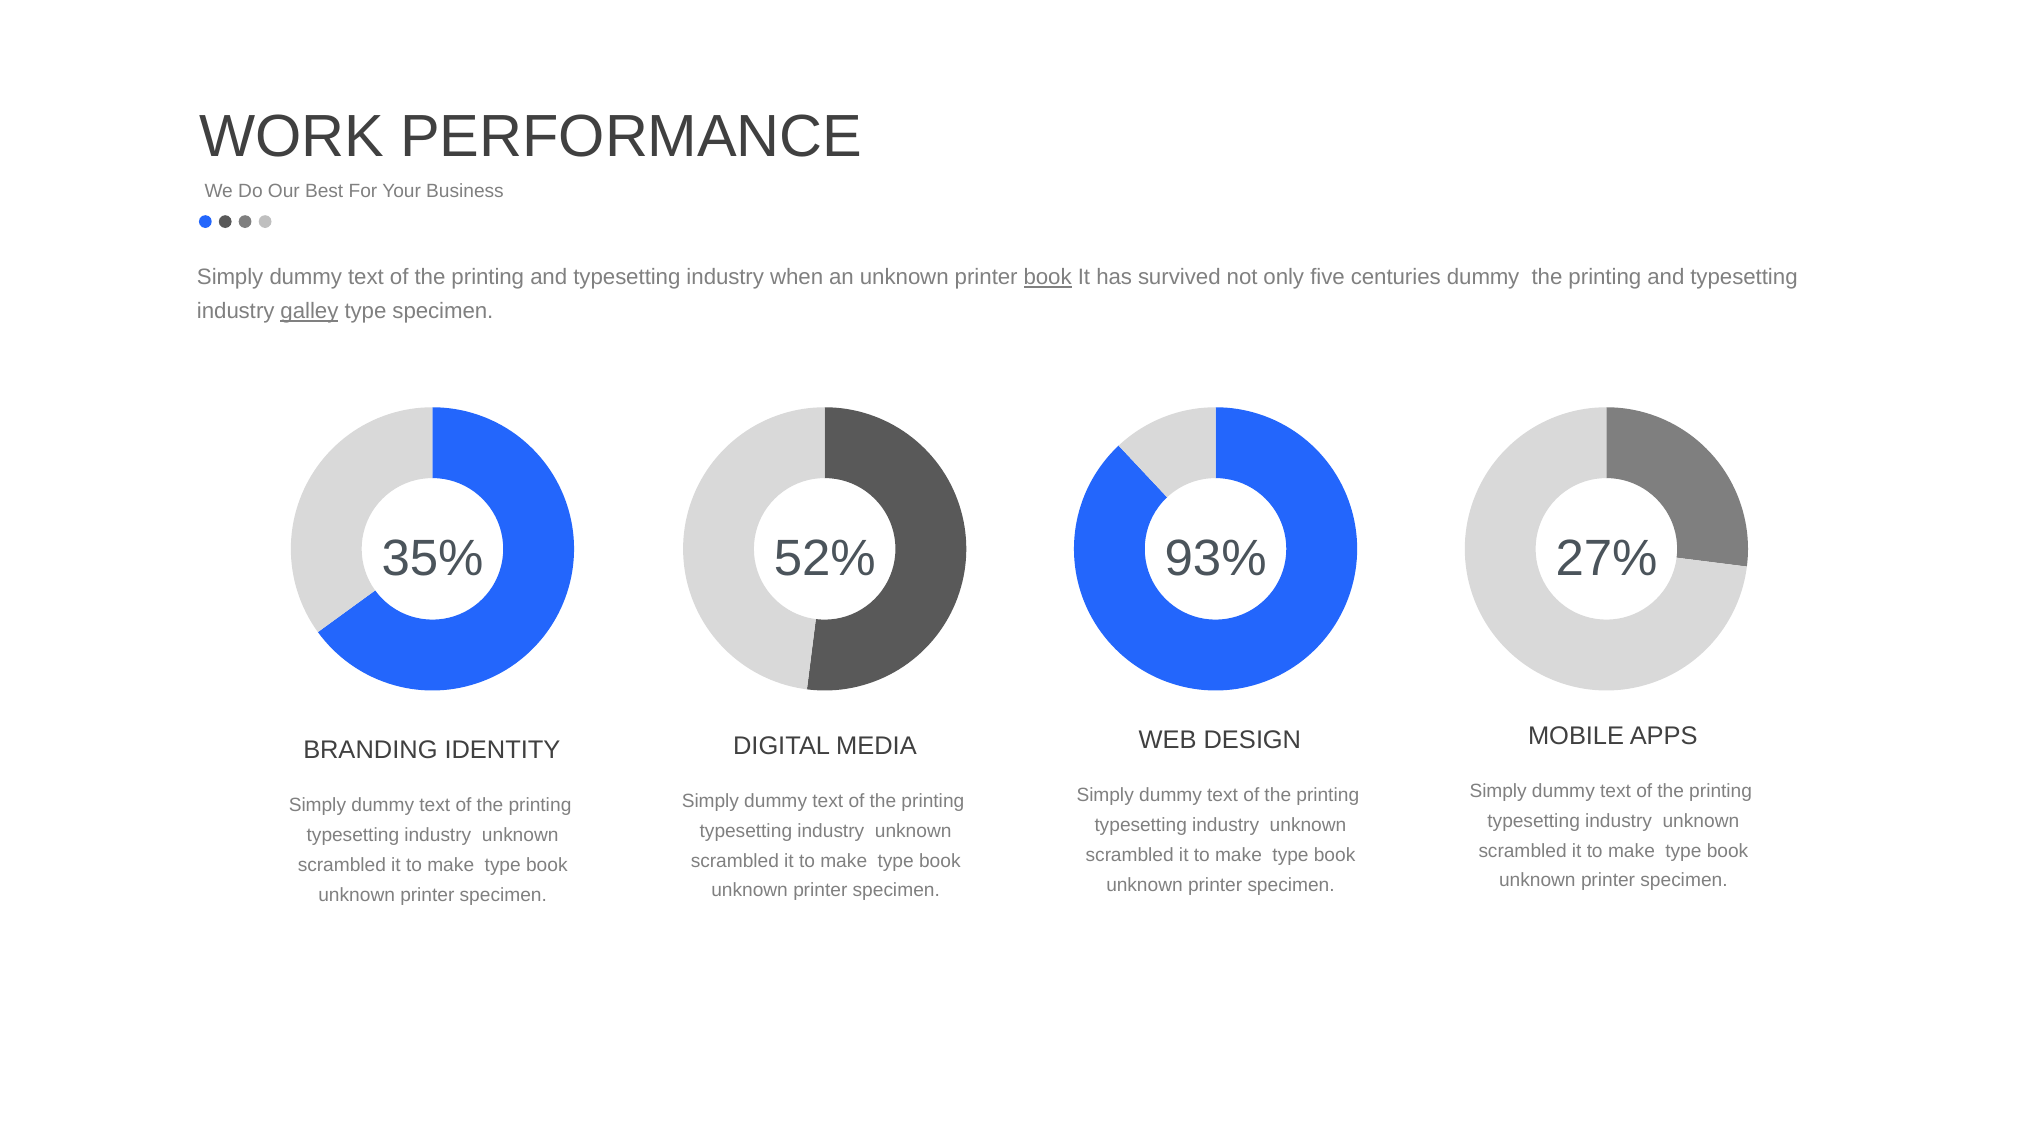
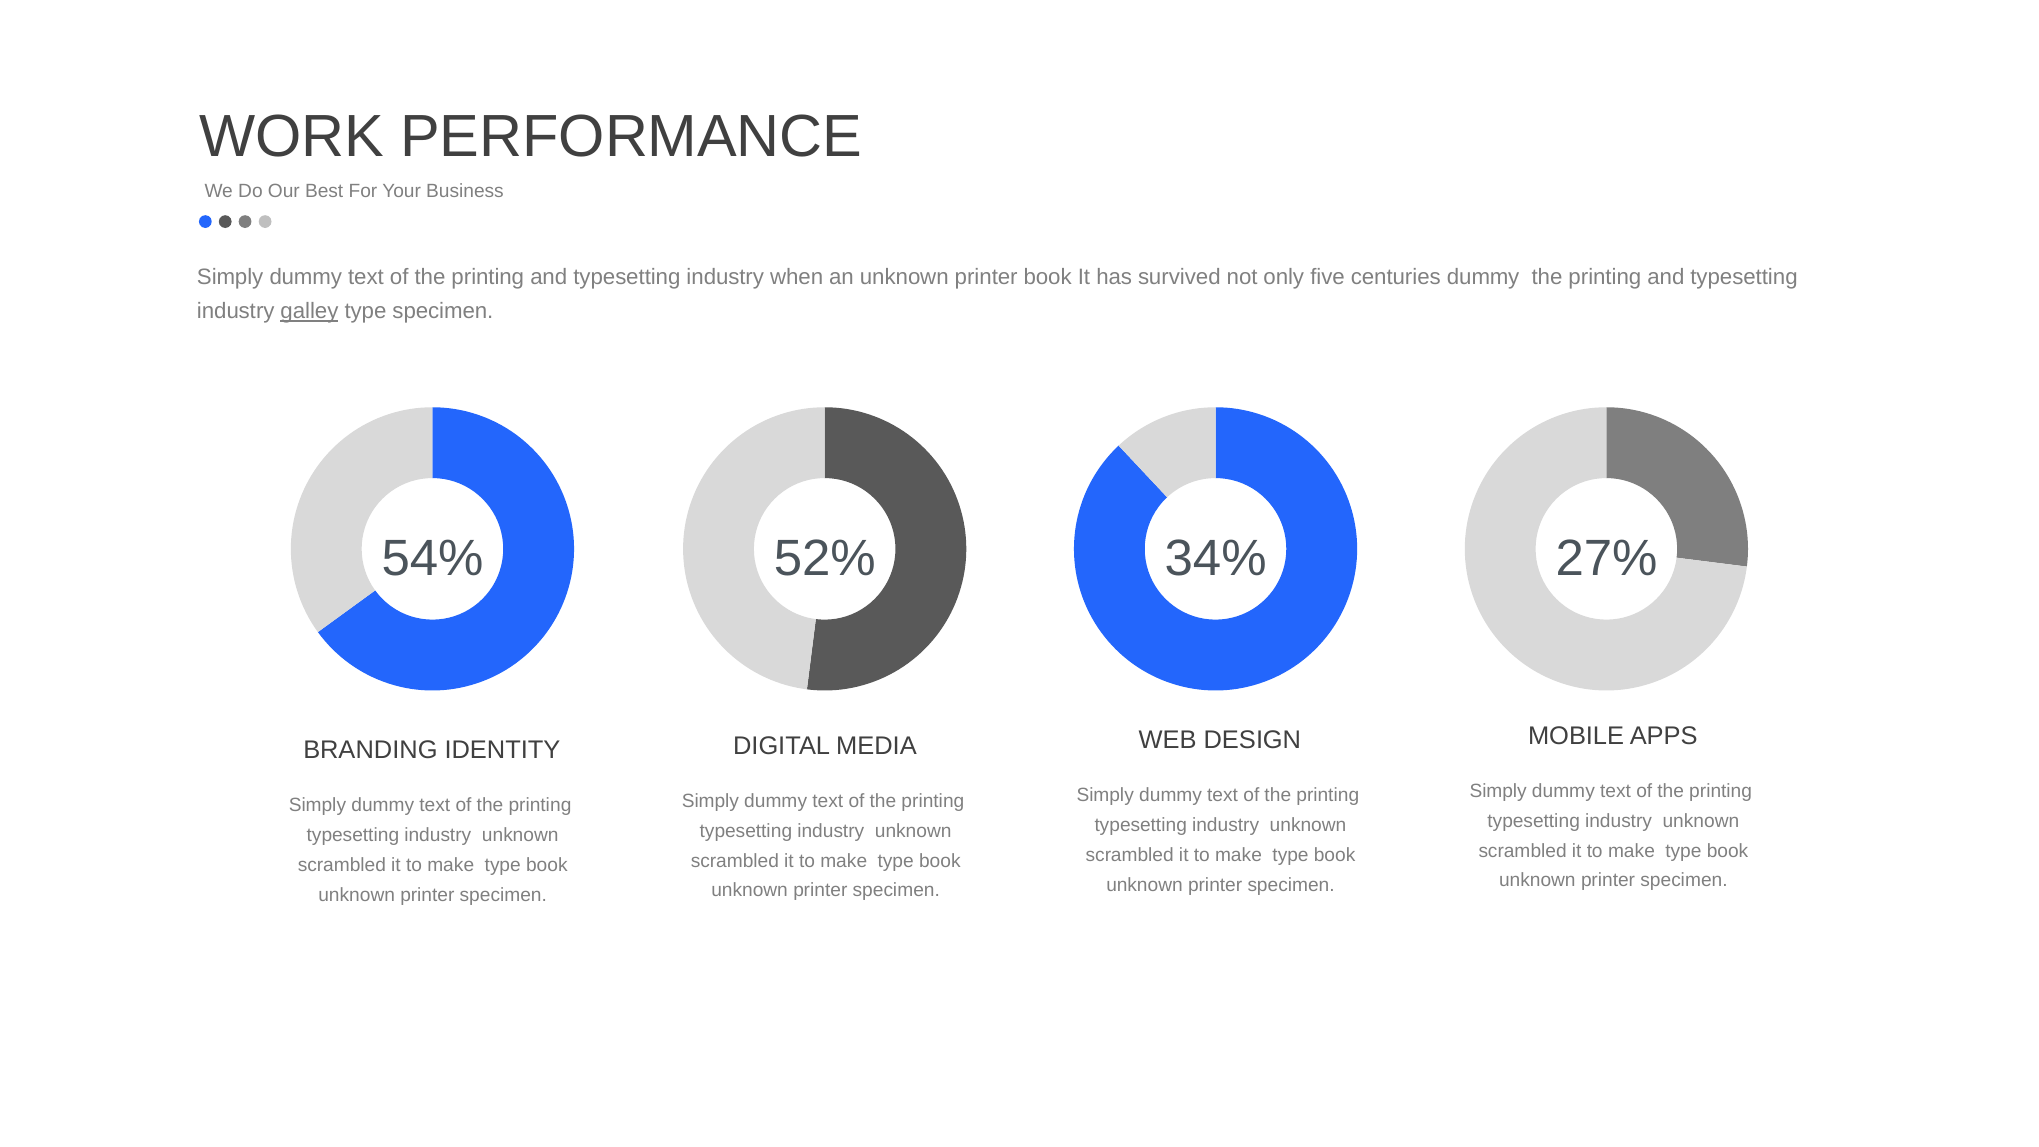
book at (1048, 278) underline: present -> none
35%: 35% -> 54%
93%: 93% -> 34%
